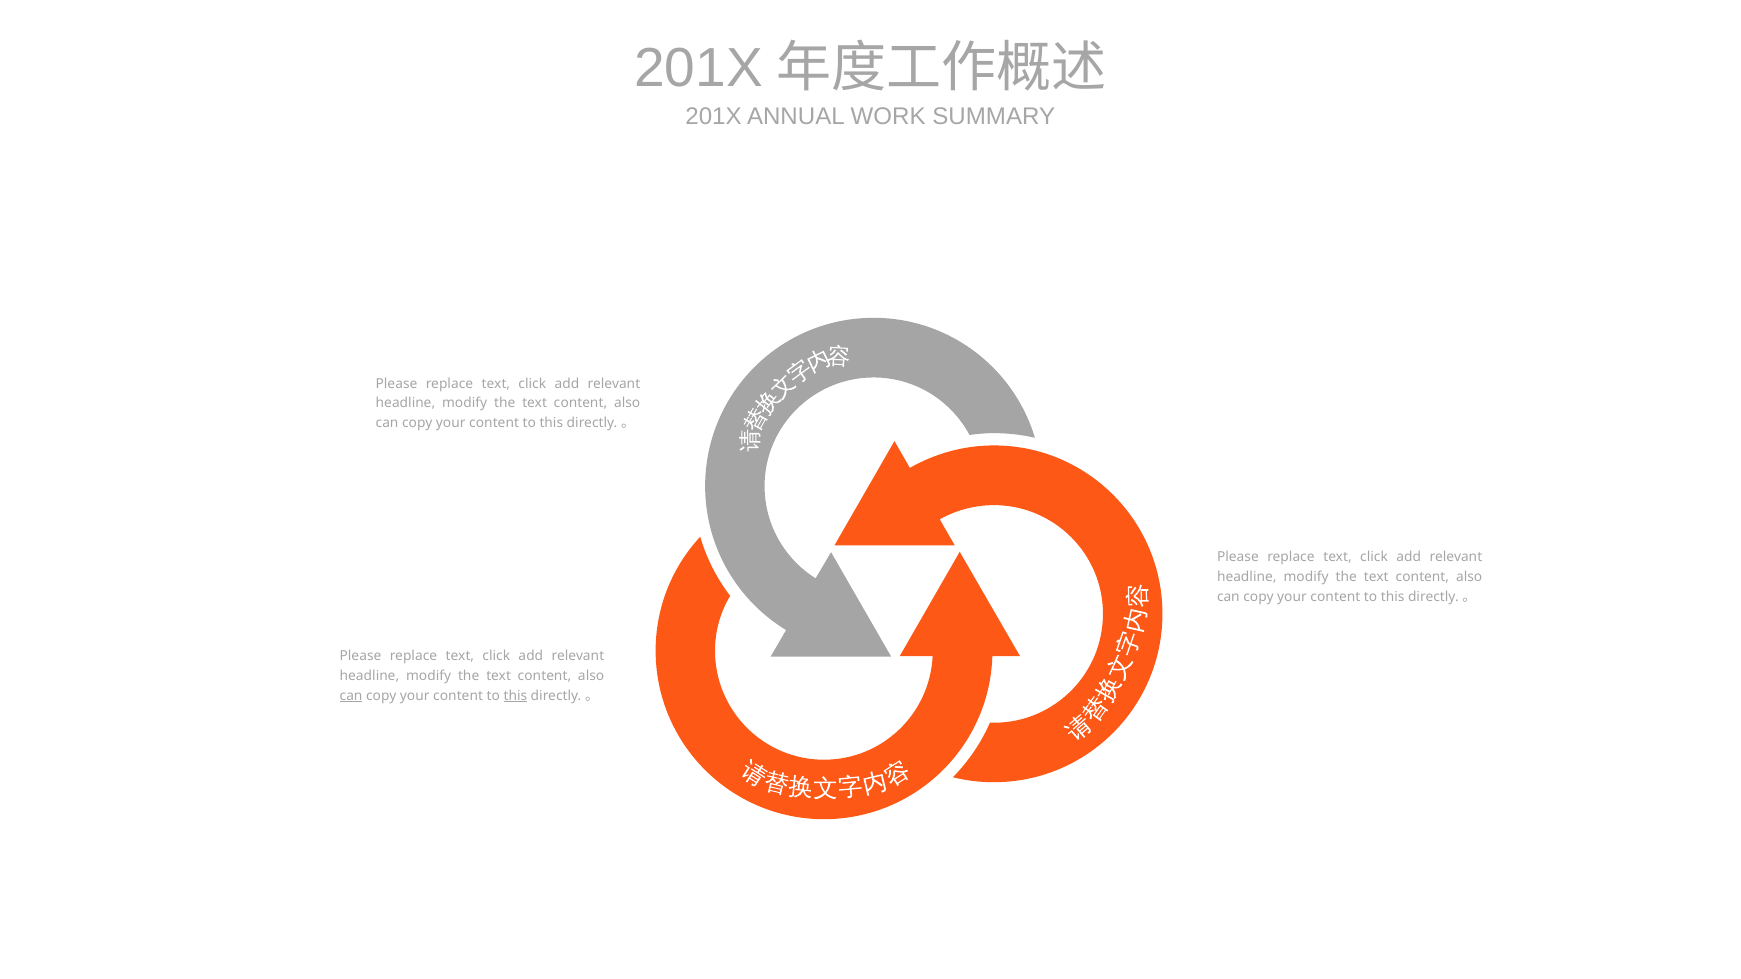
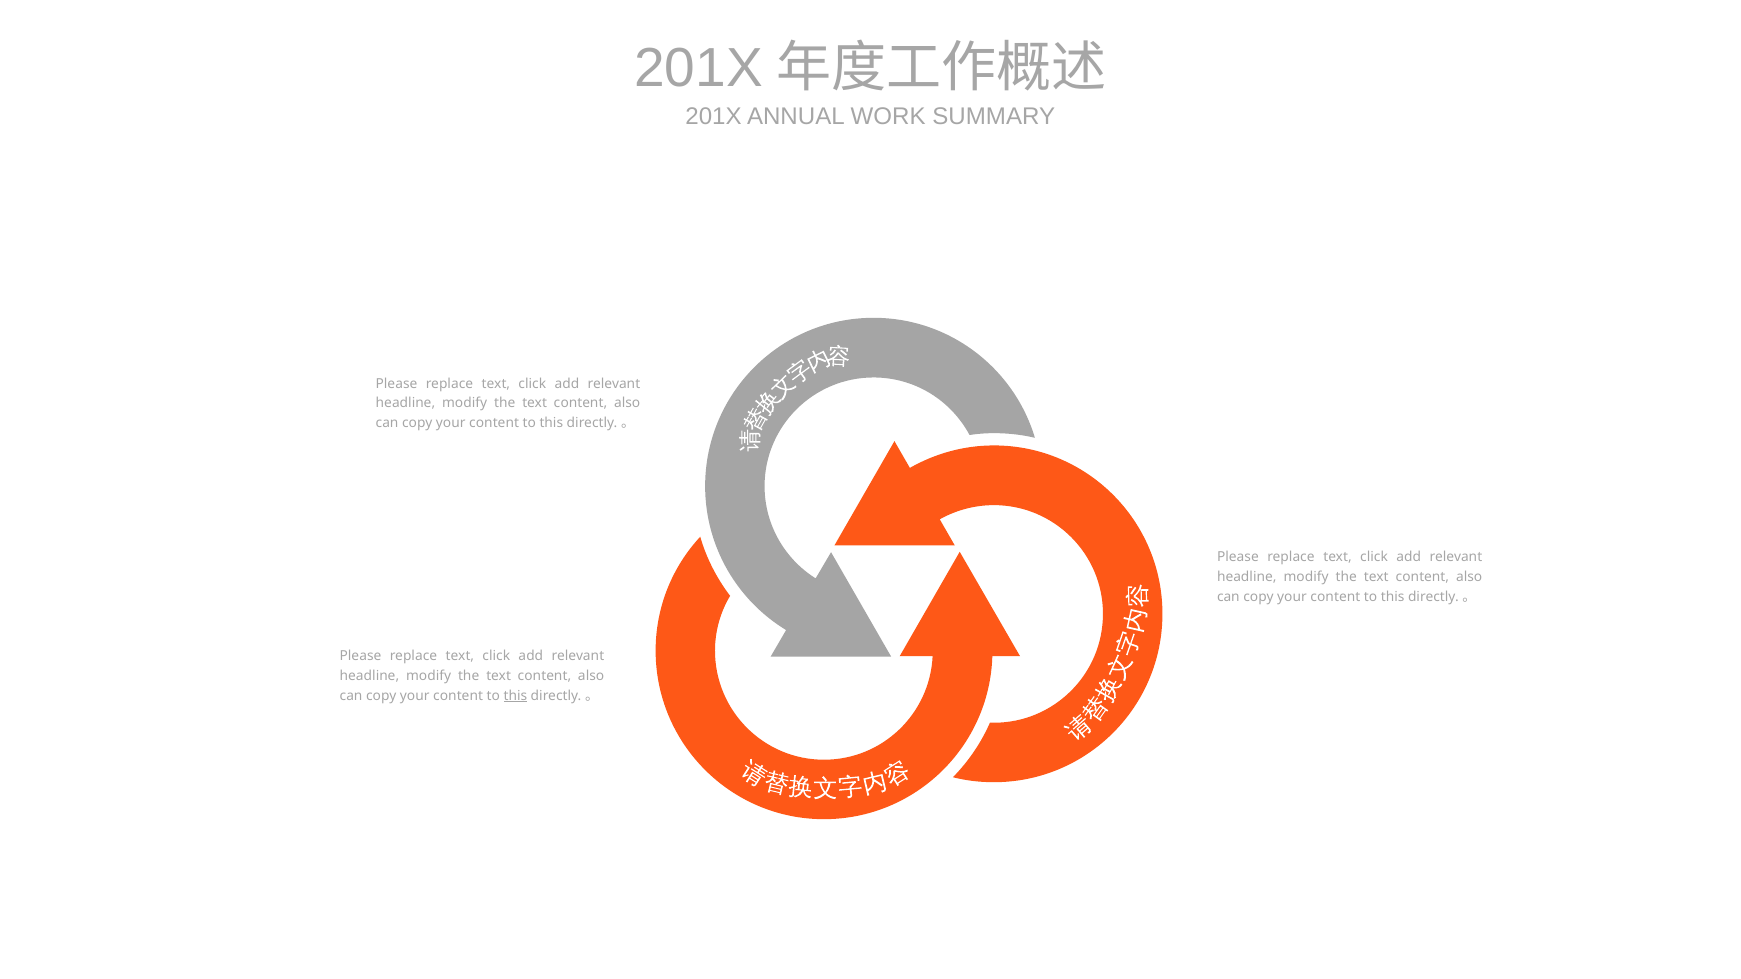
can at (351, 696) underline: present -> none
